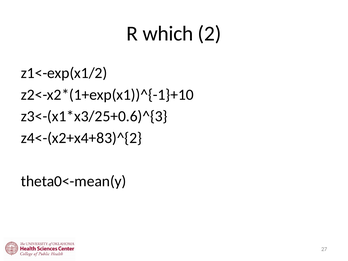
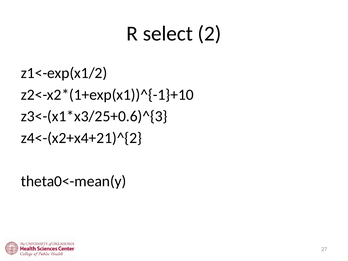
which: which -> select
z4<-(x2+x4+83)^{2: z4<-(x2+x4+83)^{2 -> z4<-(x2+x4+21)^{2
